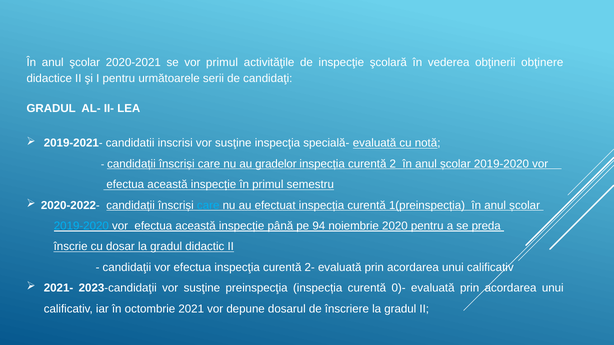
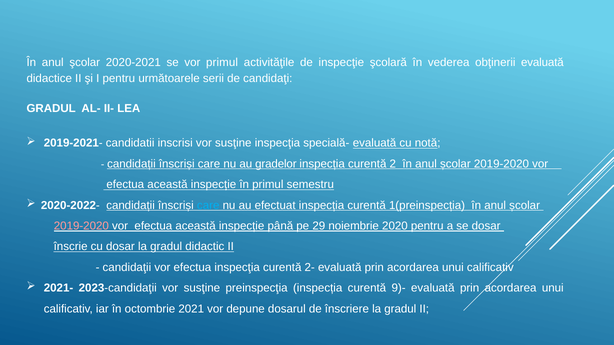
obţinerii obţinere: obţinere -> evaluată
2019-2020 at (81, 226) colour: light blue -> pink
94: 94 -> 29
se preda: preda -> dosar
0)-: 0)- -> 9)-
